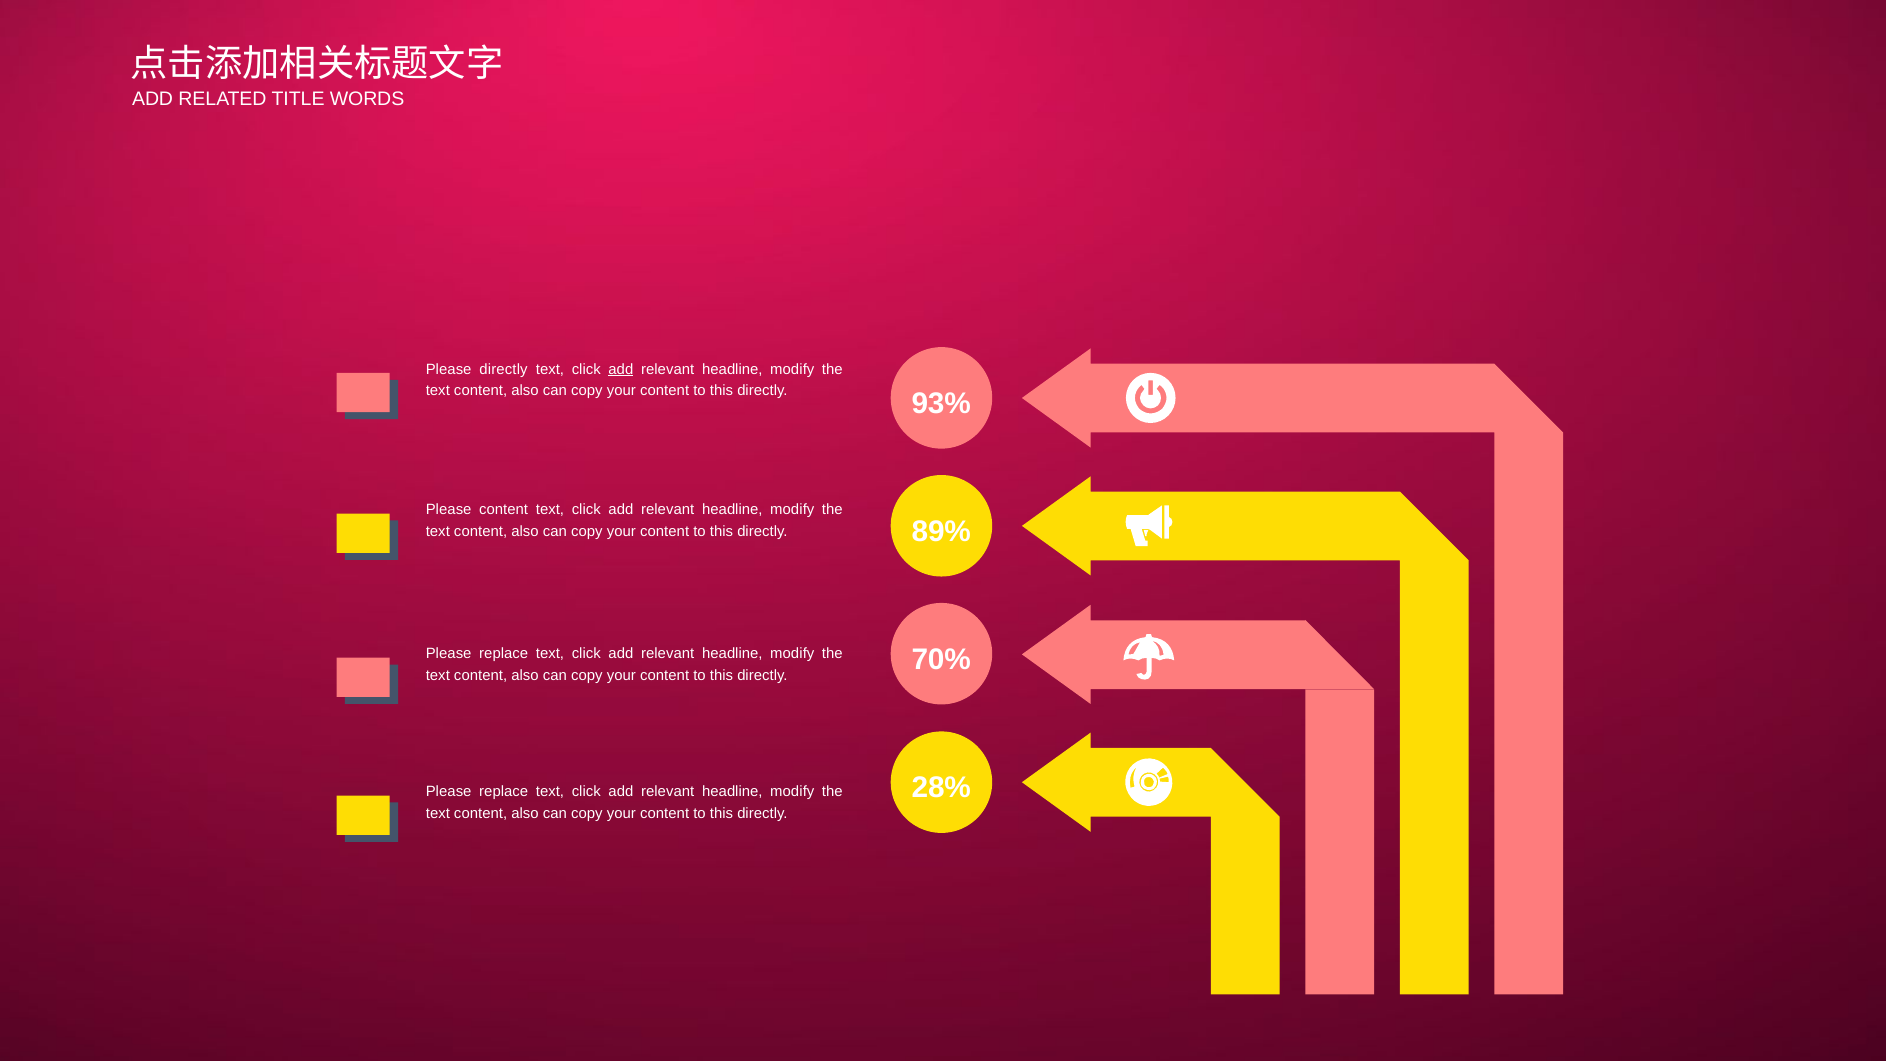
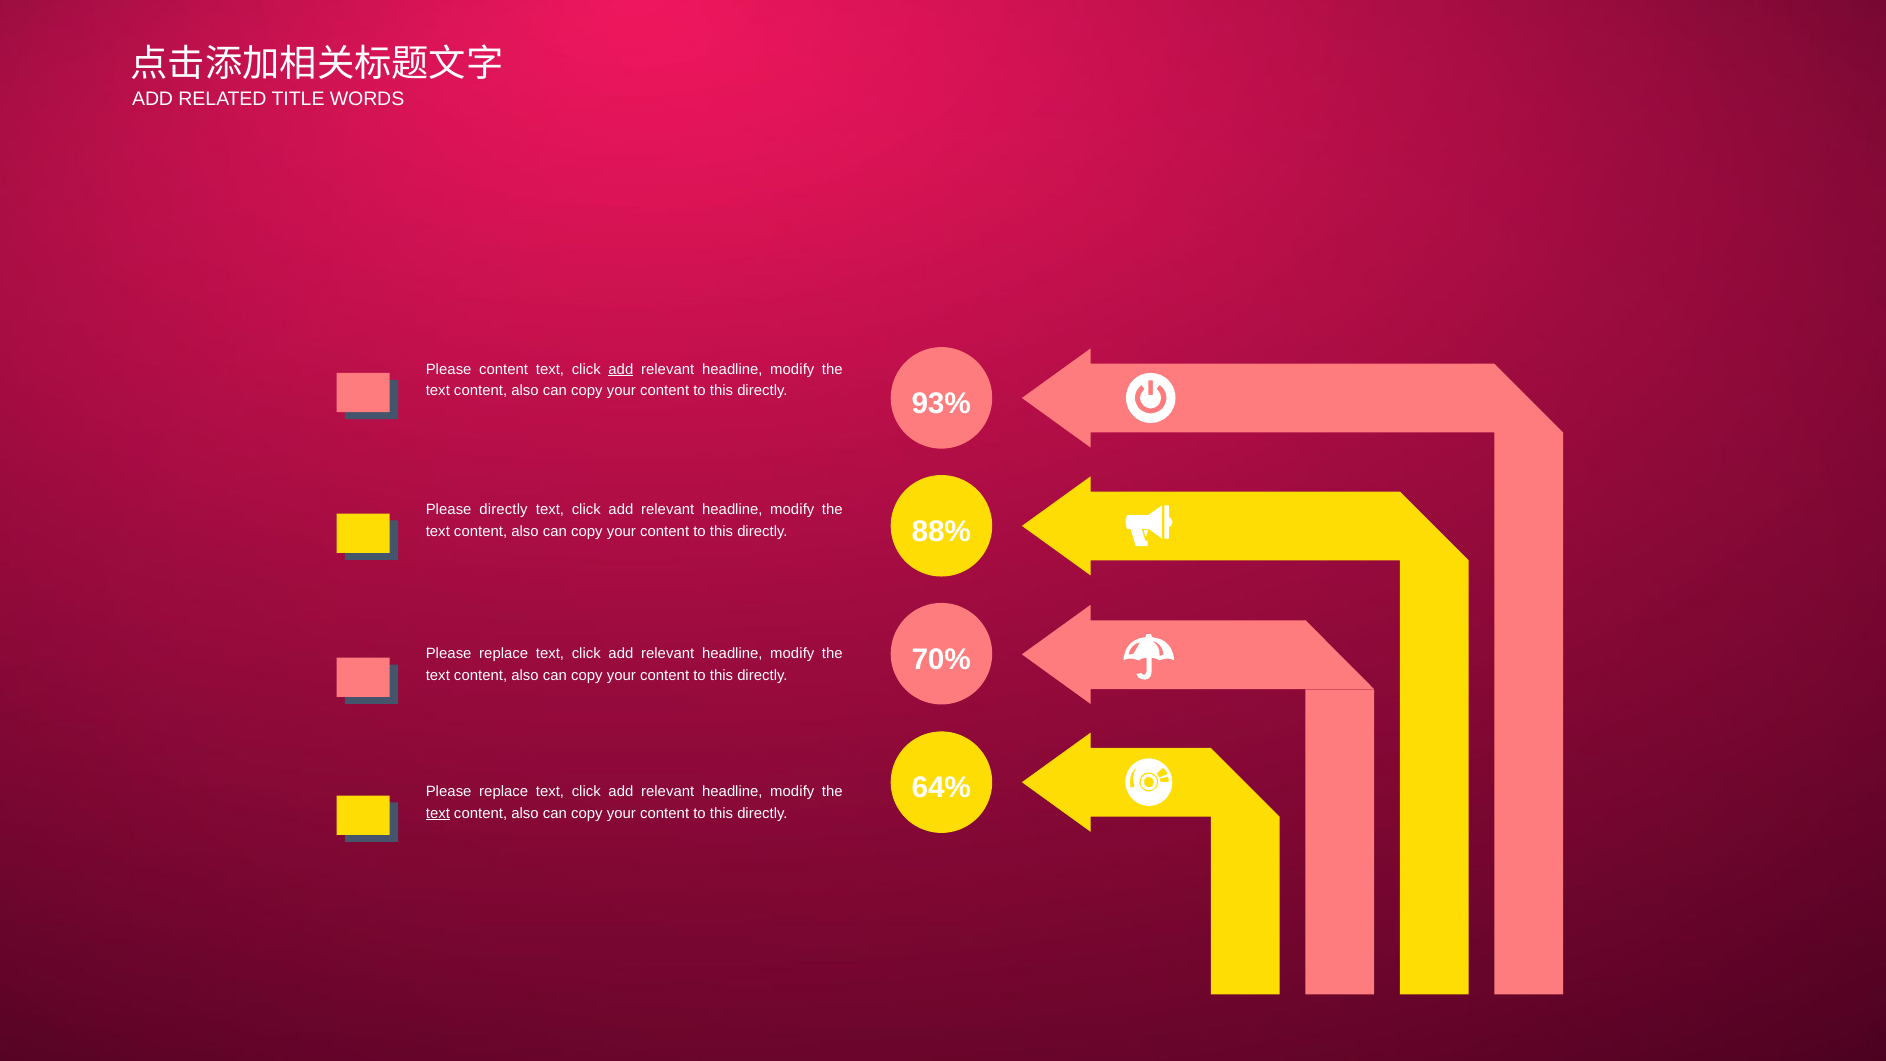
Please directly: directly -> content
Please content: content -> directly
89%: 89% -> 88%
28%: 28% -> 64%
text at (438, 813) underline: none -> present
